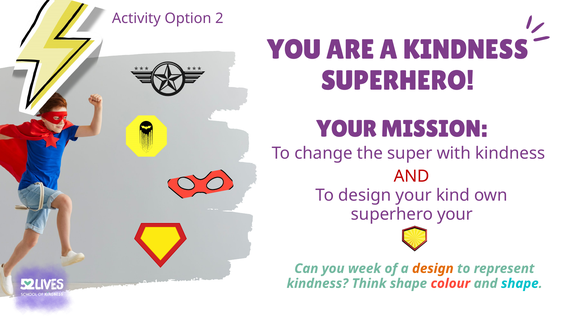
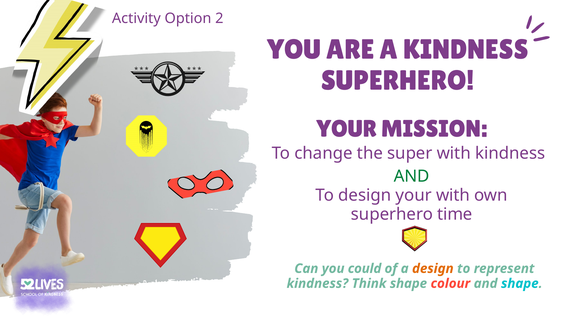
AND at (412, 176) colour: red -> green
your kind: kind -> with
superhero your: your -> time
week: week -> could
